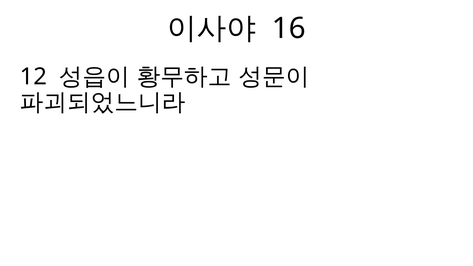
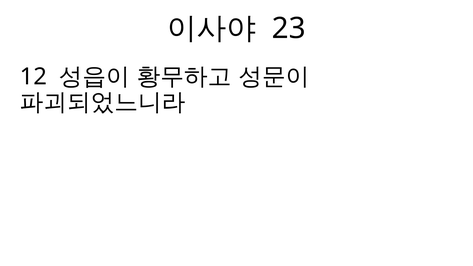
16: 16 -> 23
